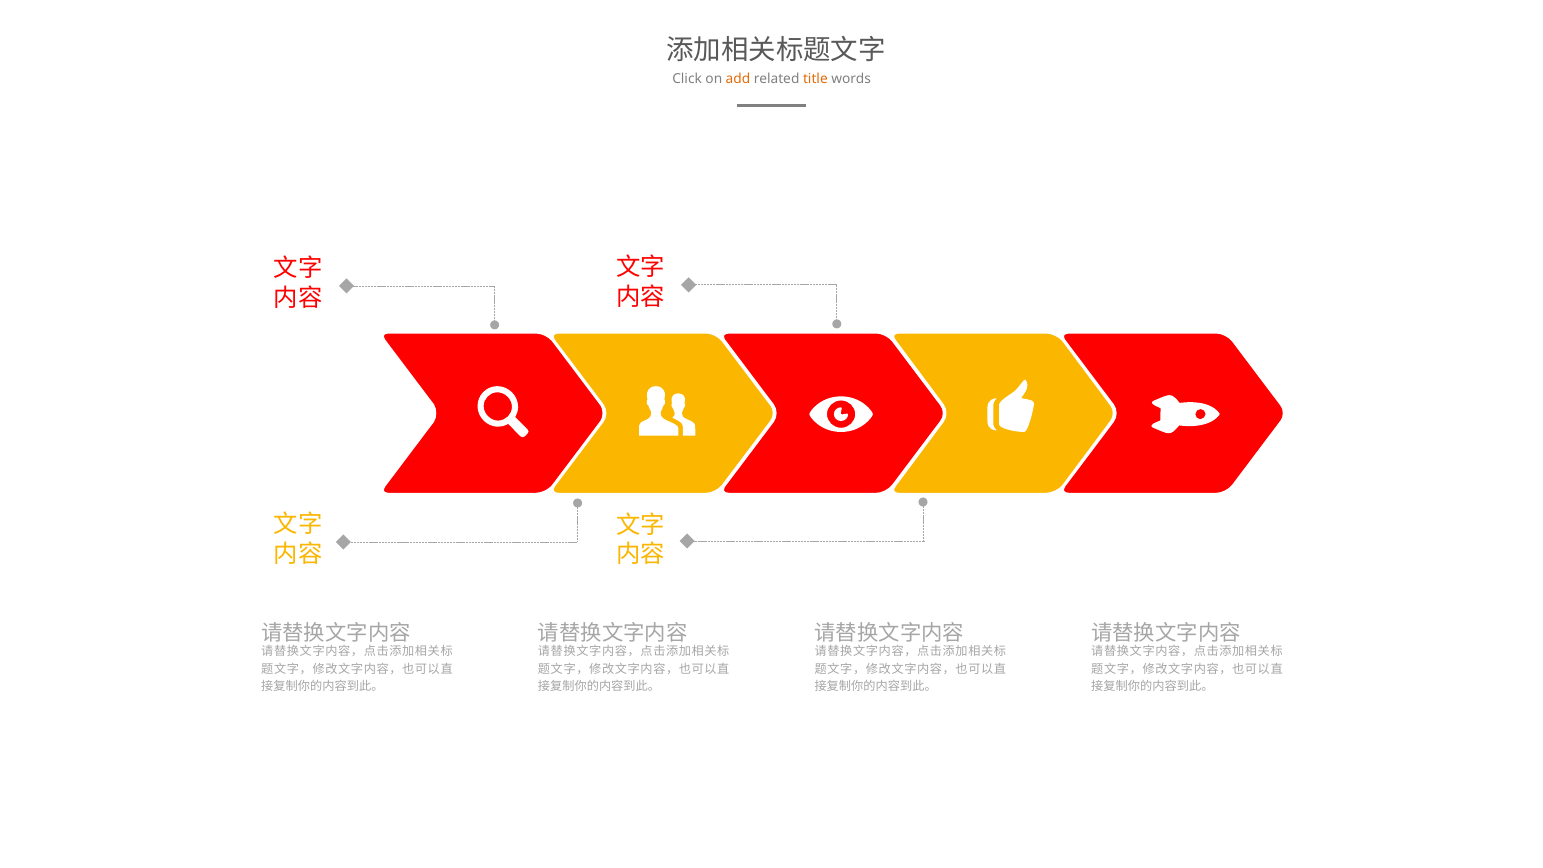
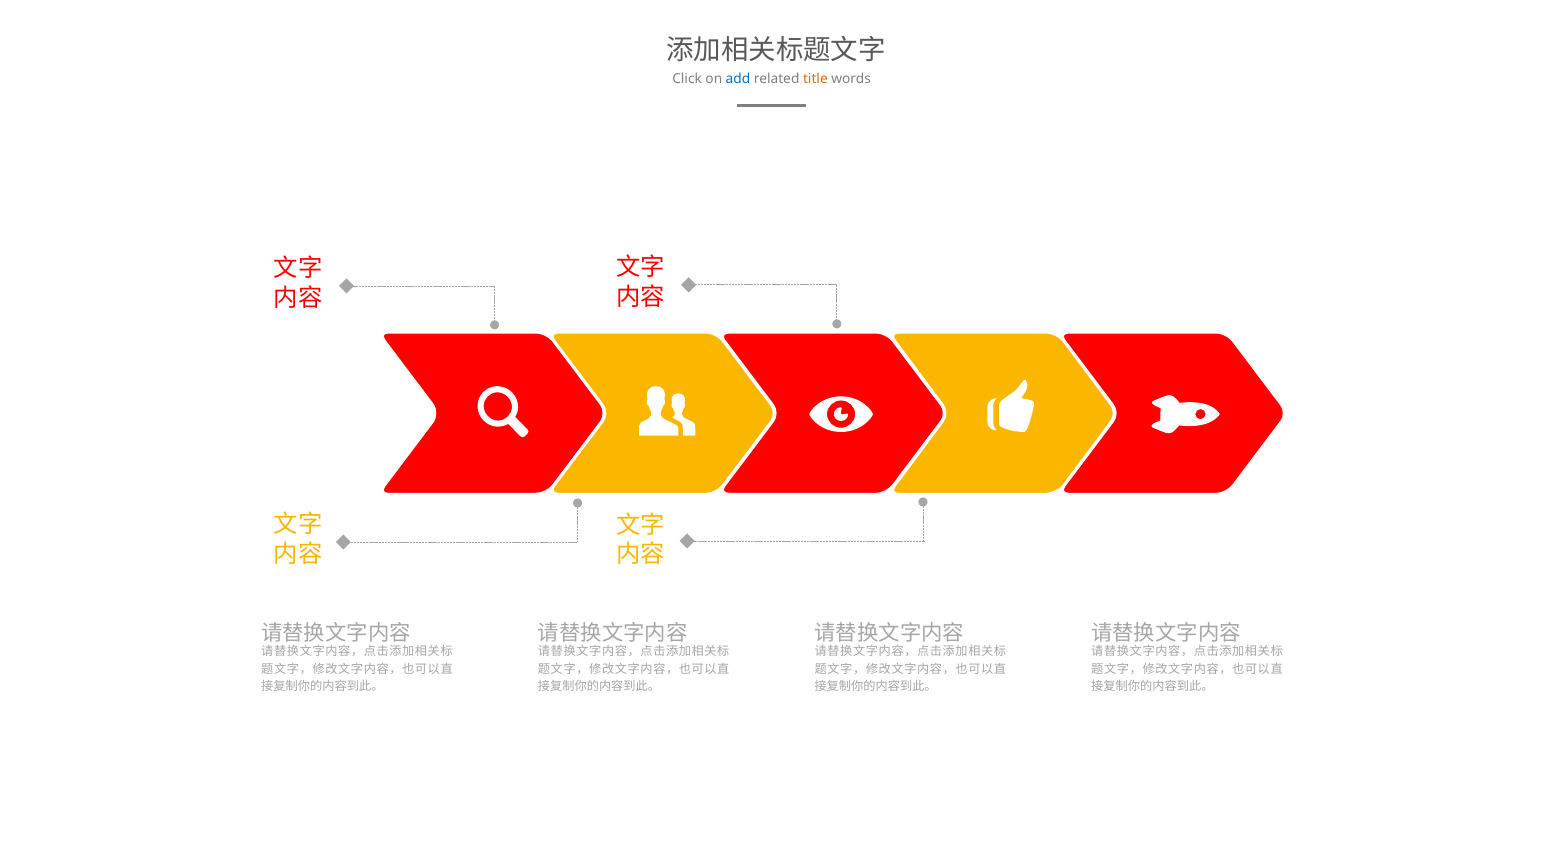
add colour: orange -> blue
